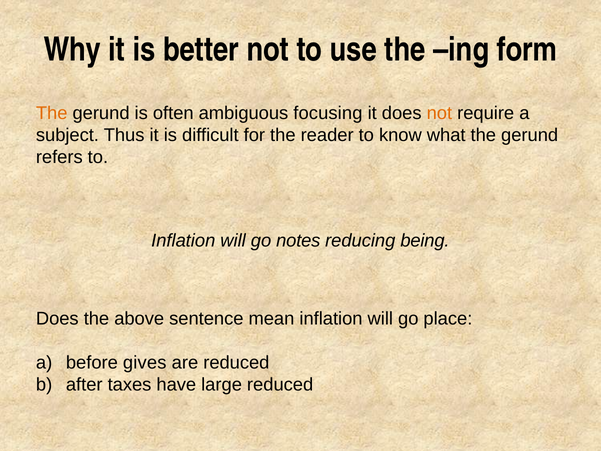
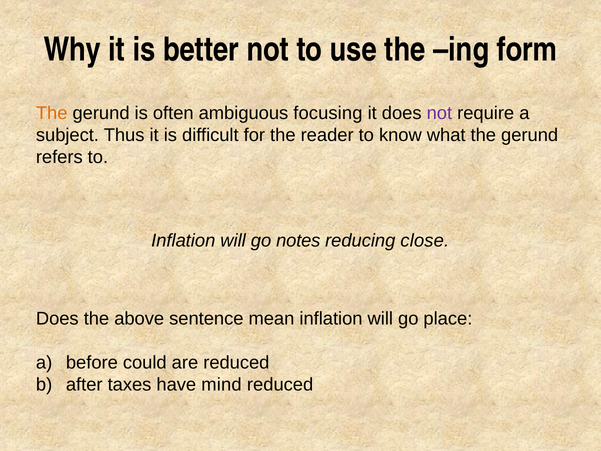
not at (439, 113) colour: orange -> purple
being: being -> close
gives: gives -> could
large: large -> mind
